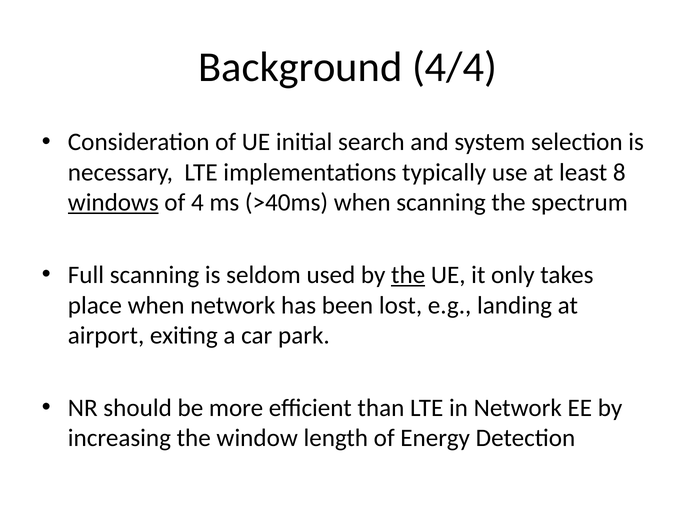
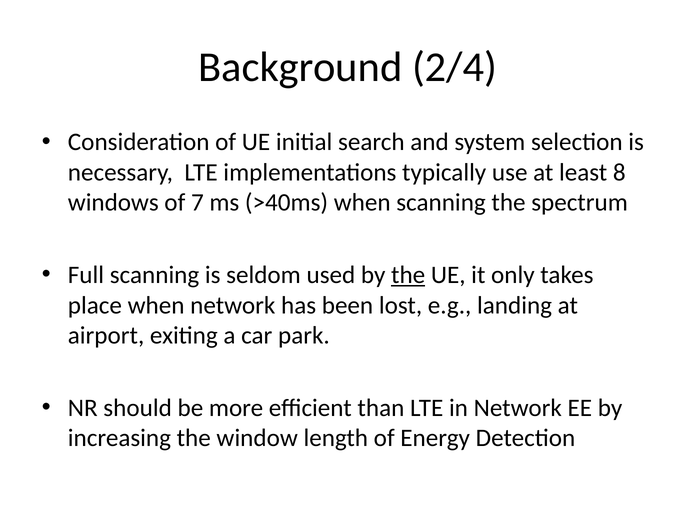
4/4: 4/4 -> 2/4
windows underline: present -> none
4: 4 -> 7
